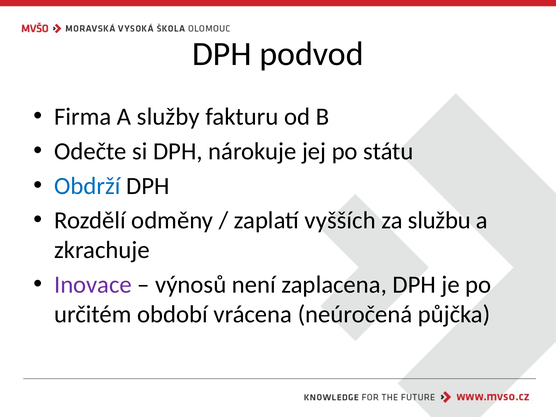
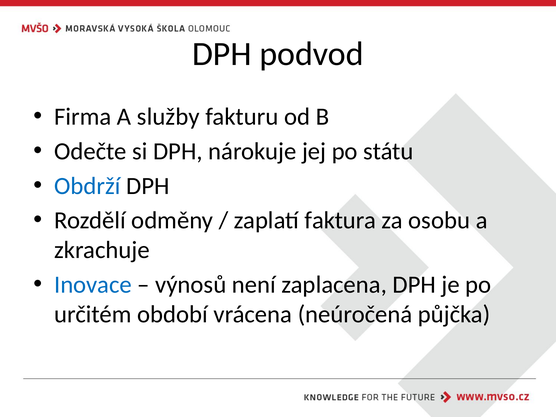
vyšších: vyšších -> faktura
službu: službu -> osobu
Inovace colour: purple -> blue
